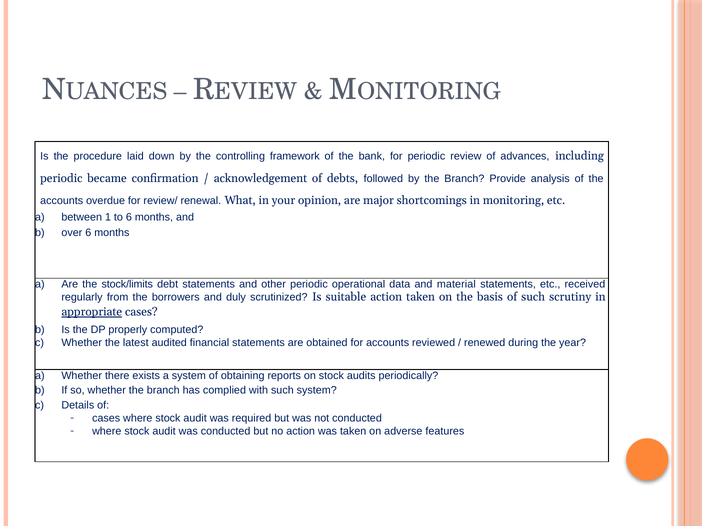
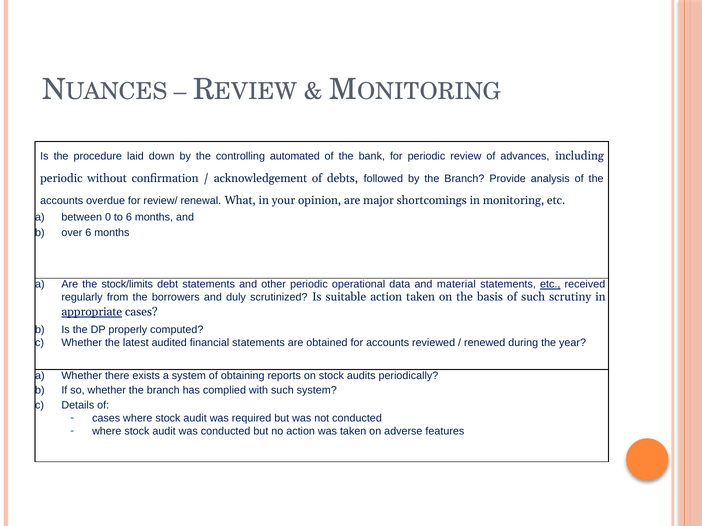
framework: framework -> automated
became: became -> without
1: 1 -> 0
etc at (550, 285) underline: none -> present
